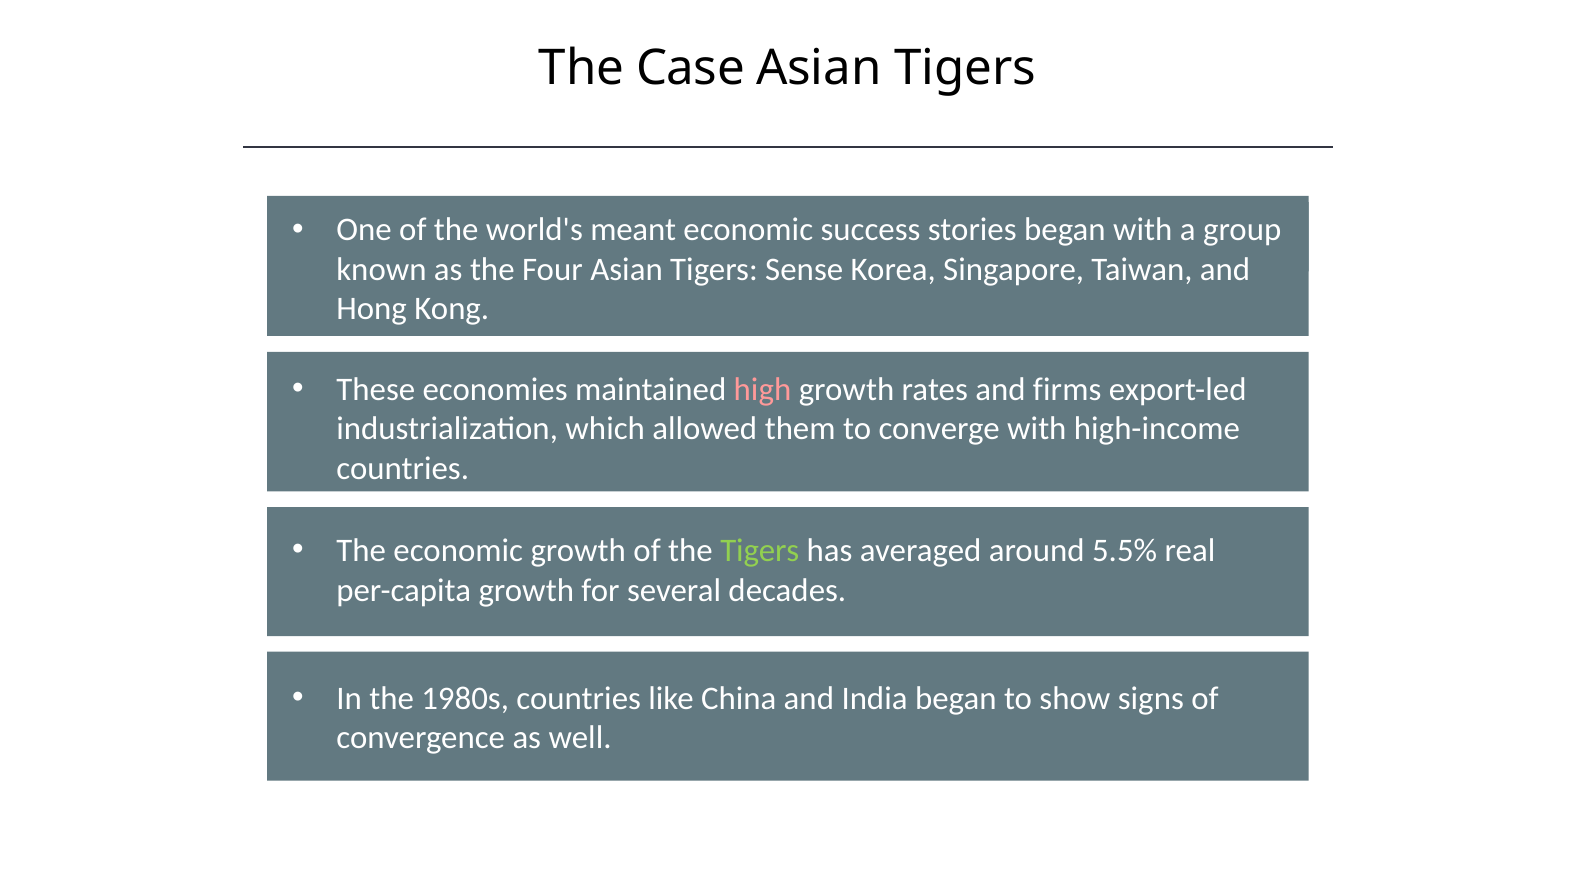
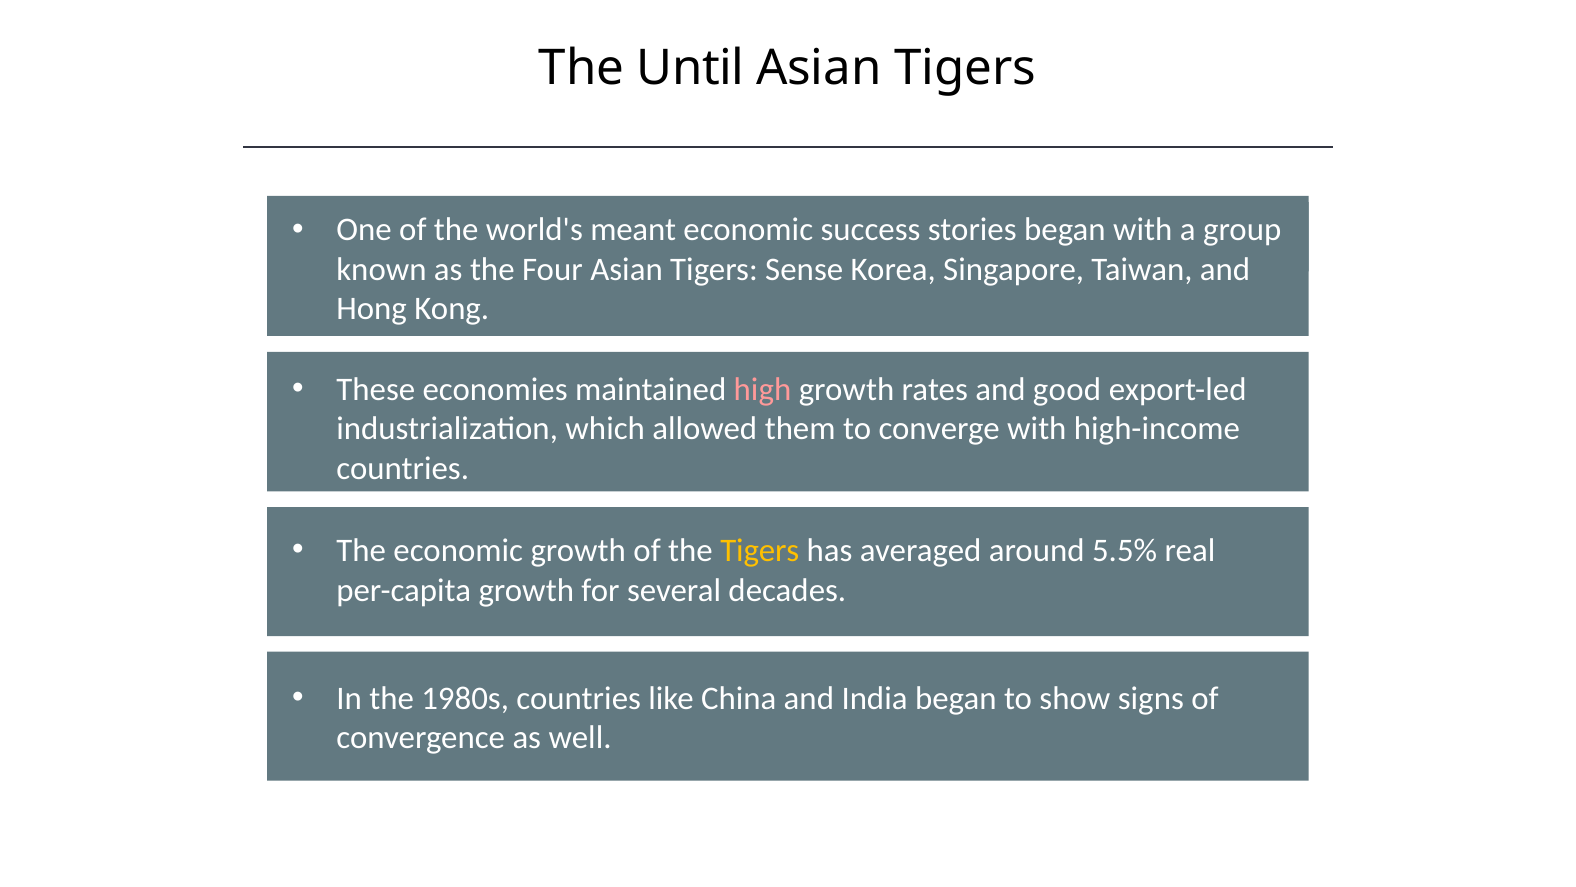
Case: Case -> Until
firms: firms -> good
Tigers at (760, 550) colour: light green -> yellow
